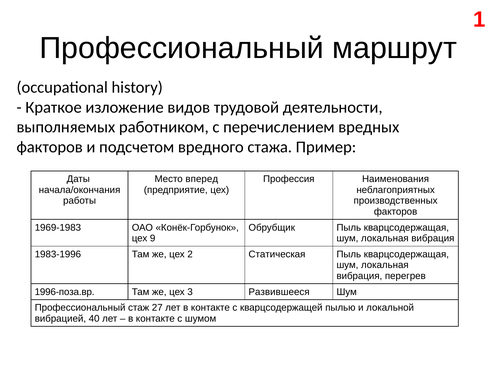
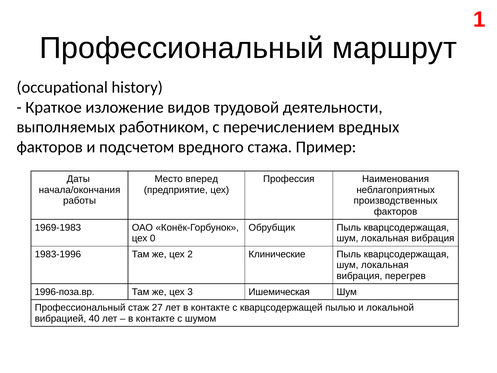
9: 9 -> 0
Статическая: Статическая -> Клинические
Развившееся: Развившееся -> Ишемическая
